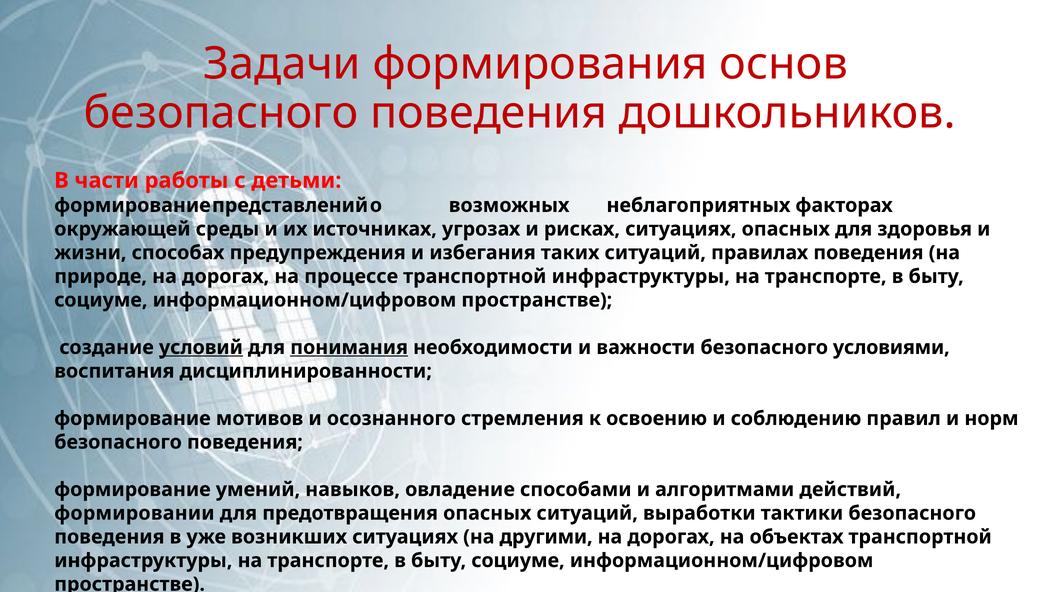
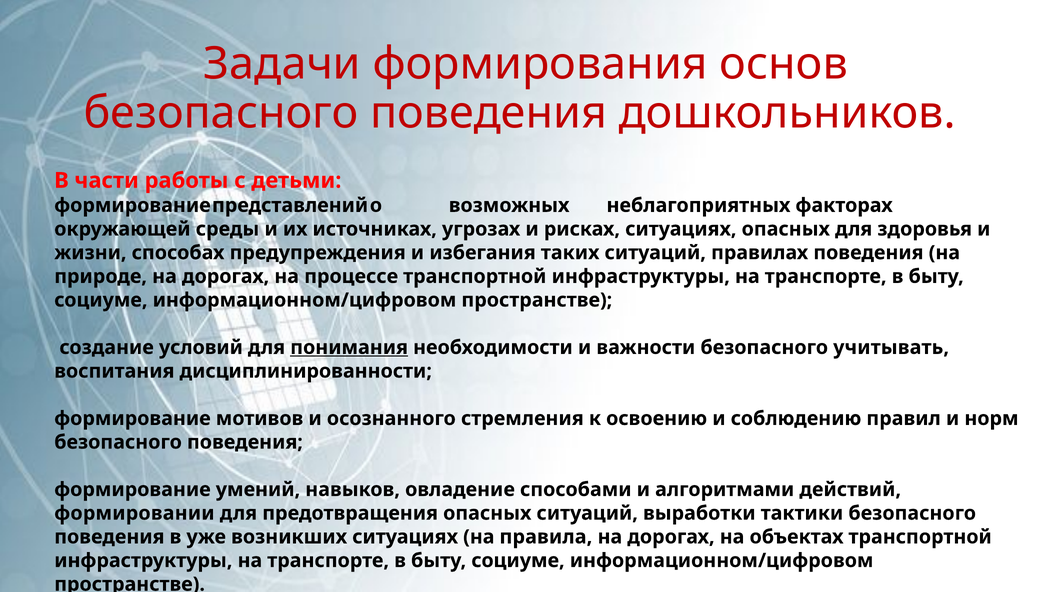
условий underline: present -> none
условиями: условиями -> учитывать
другими: другими -> правила
